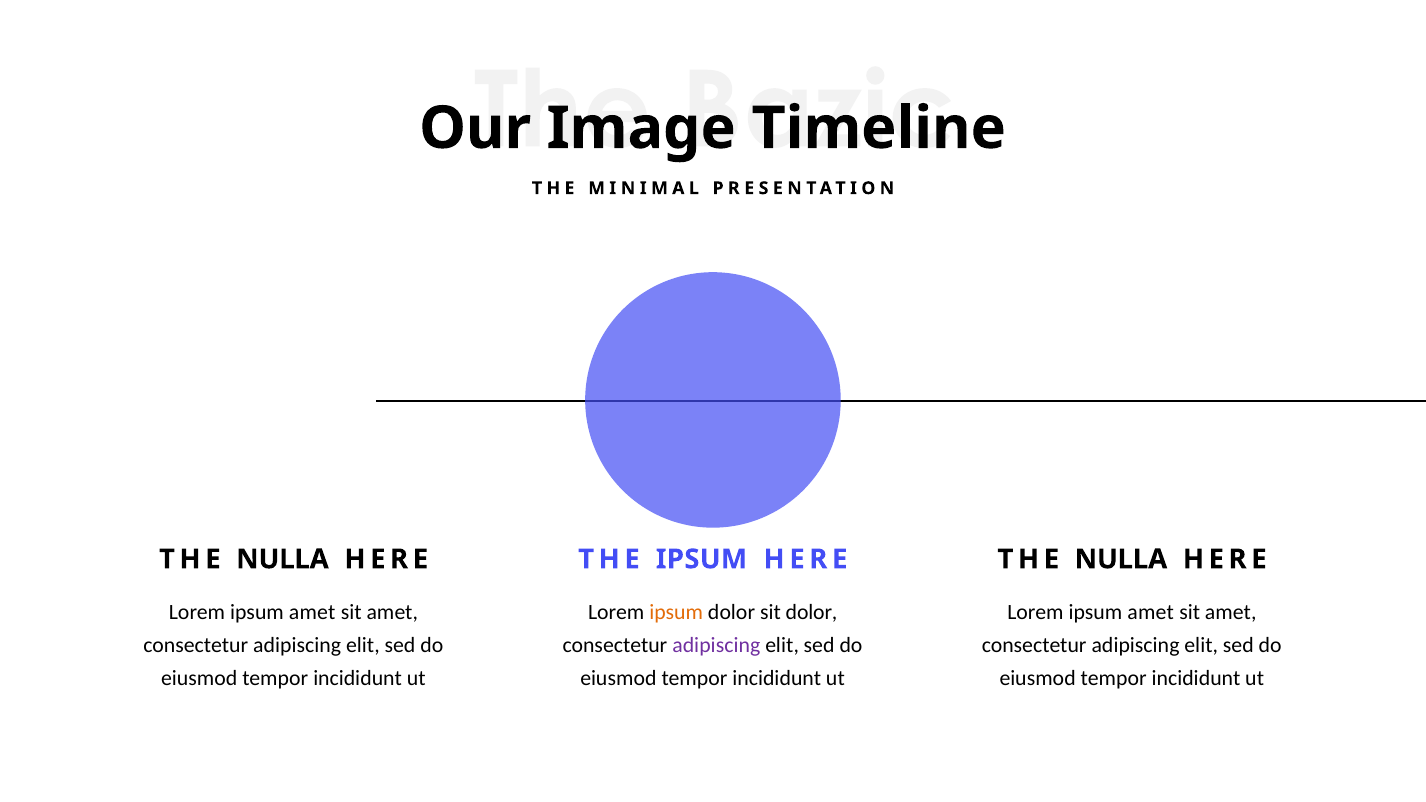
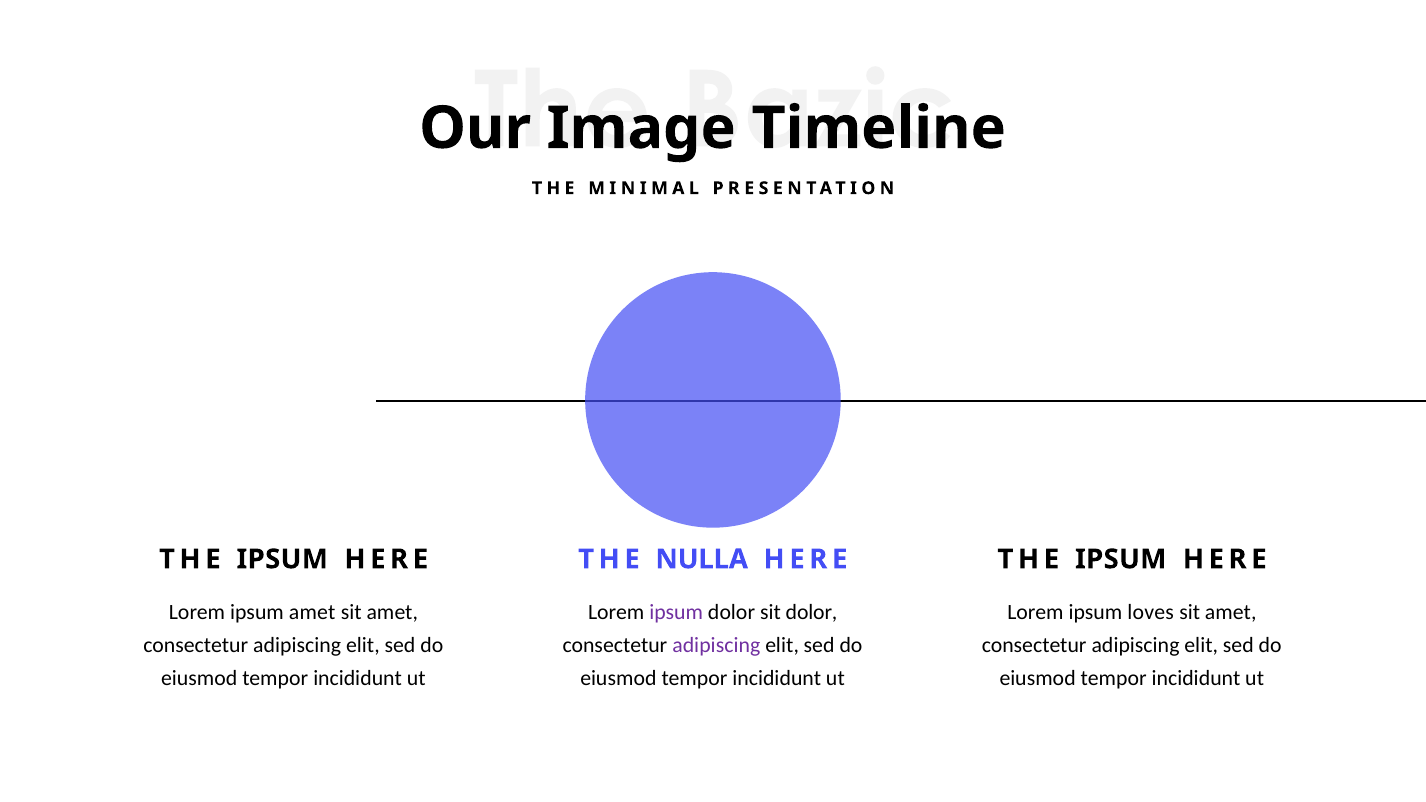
NULLA at (282, 559): NULLA -> IPSUM
THE IPSUM: IPSUM -> NULLA
NULLA at (1121, 559): NULLA -> IPSUM
ipsum at (676, 613) colour: orange -> purple
amet at (1151, 613): amet -> loves
